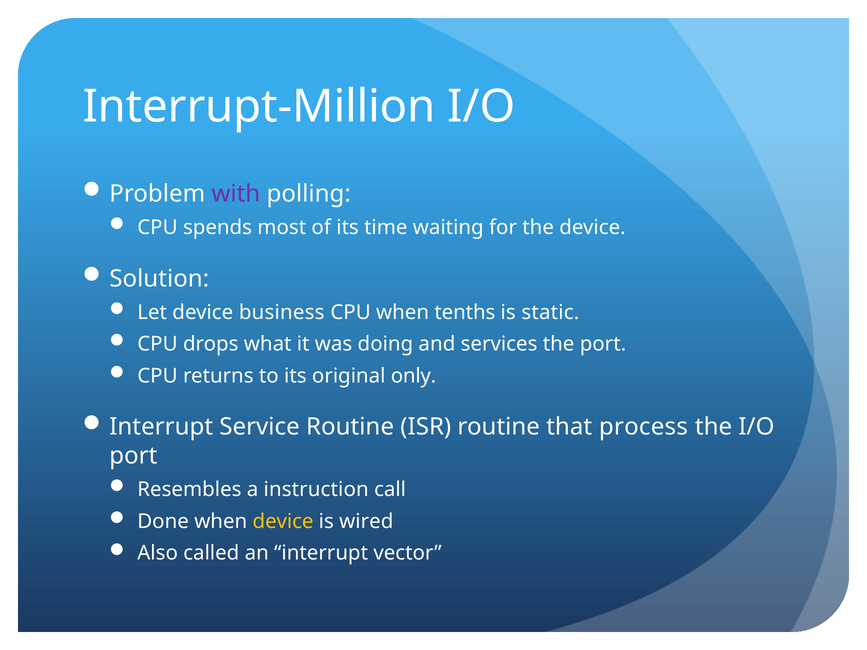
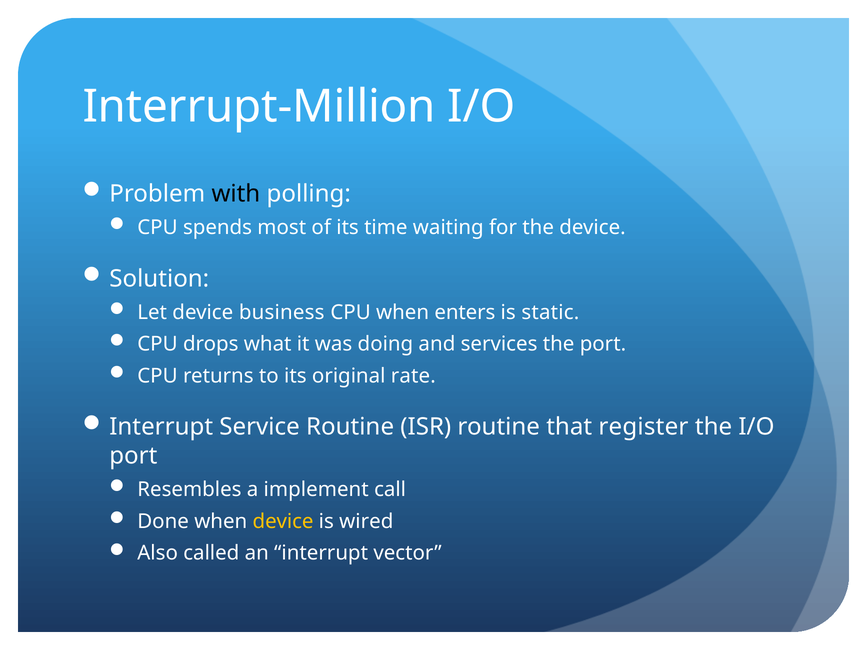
with colour: purple -> black
tenths: tenths -> enters
only: only -> rate
process: process -> register
instruction: instruction -> implement
